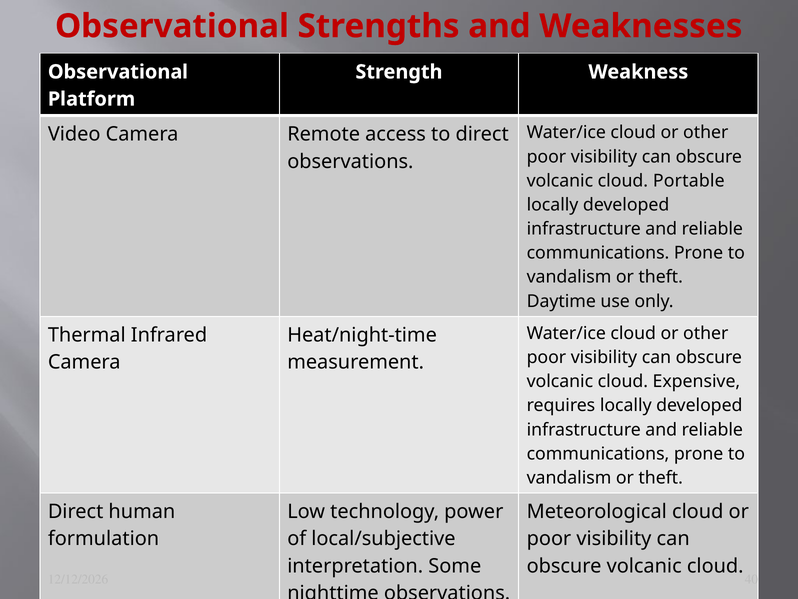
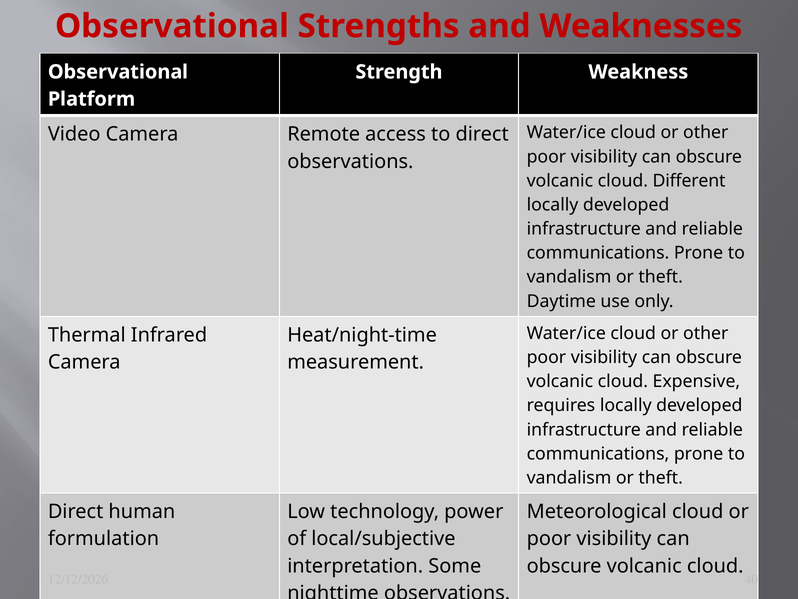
Portable: Portable -> Different
